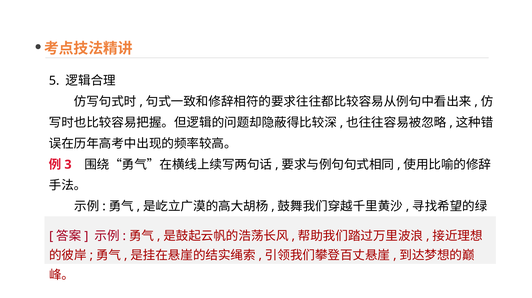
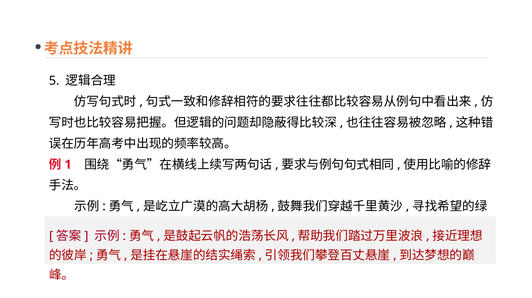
3: 3 -> 1
